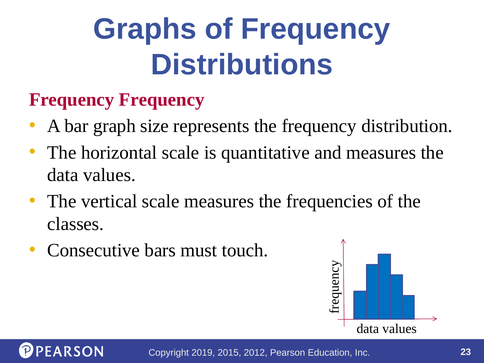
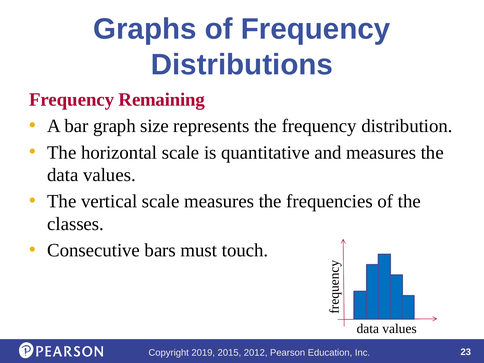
Frequency Frequency: Frequency -> Remaining
